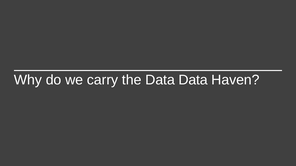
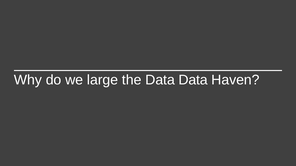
carry: carry -> large
